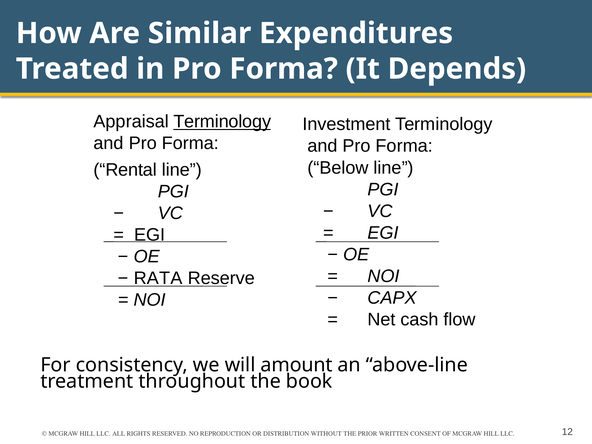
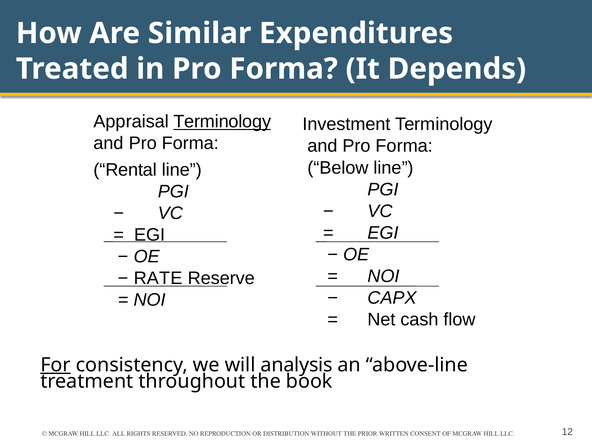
RATA: RATA -> RATE
For underline: none -> present
amount: amount -> analysis
